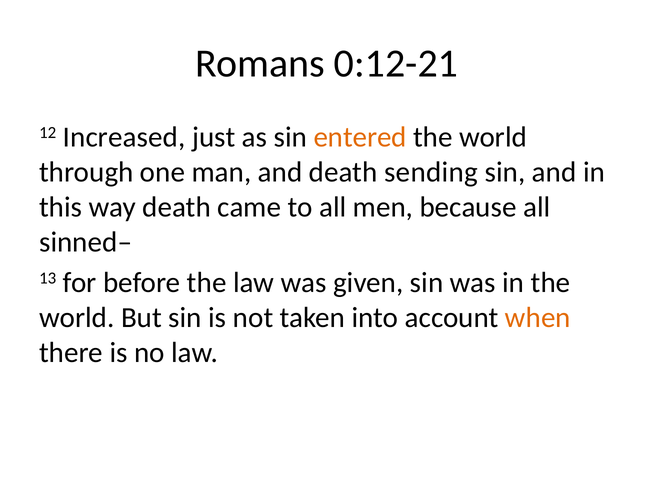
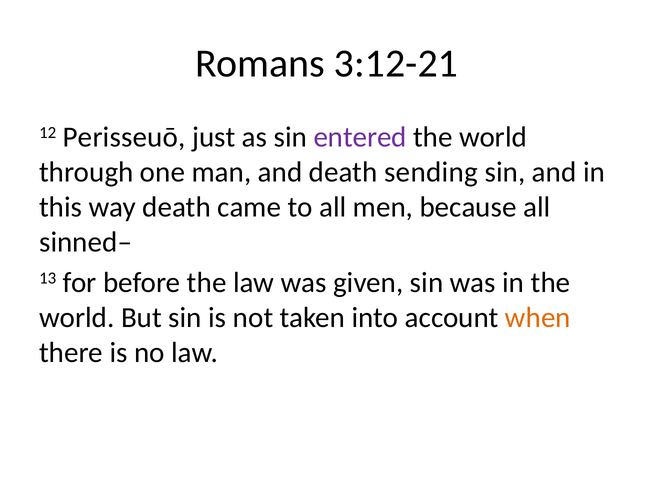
0:12-21: 0:12-21 -> 3:12-21
Increased: Increased -> Perisseuō
entered colour: orange -> purple
